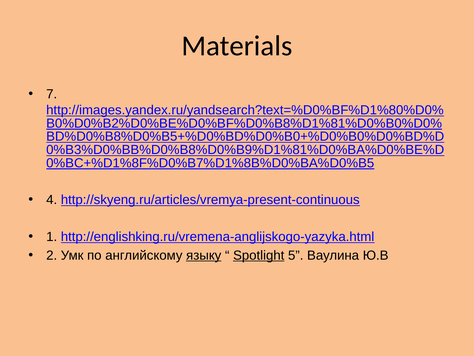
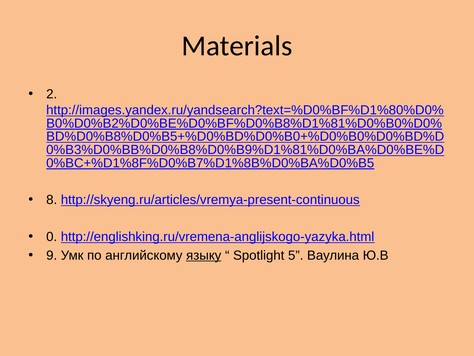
7: 7 -> 2
4: 4 -> 8
1: 1 -> 0
2: 2 -> 9
Spotlight underline: present -> none
